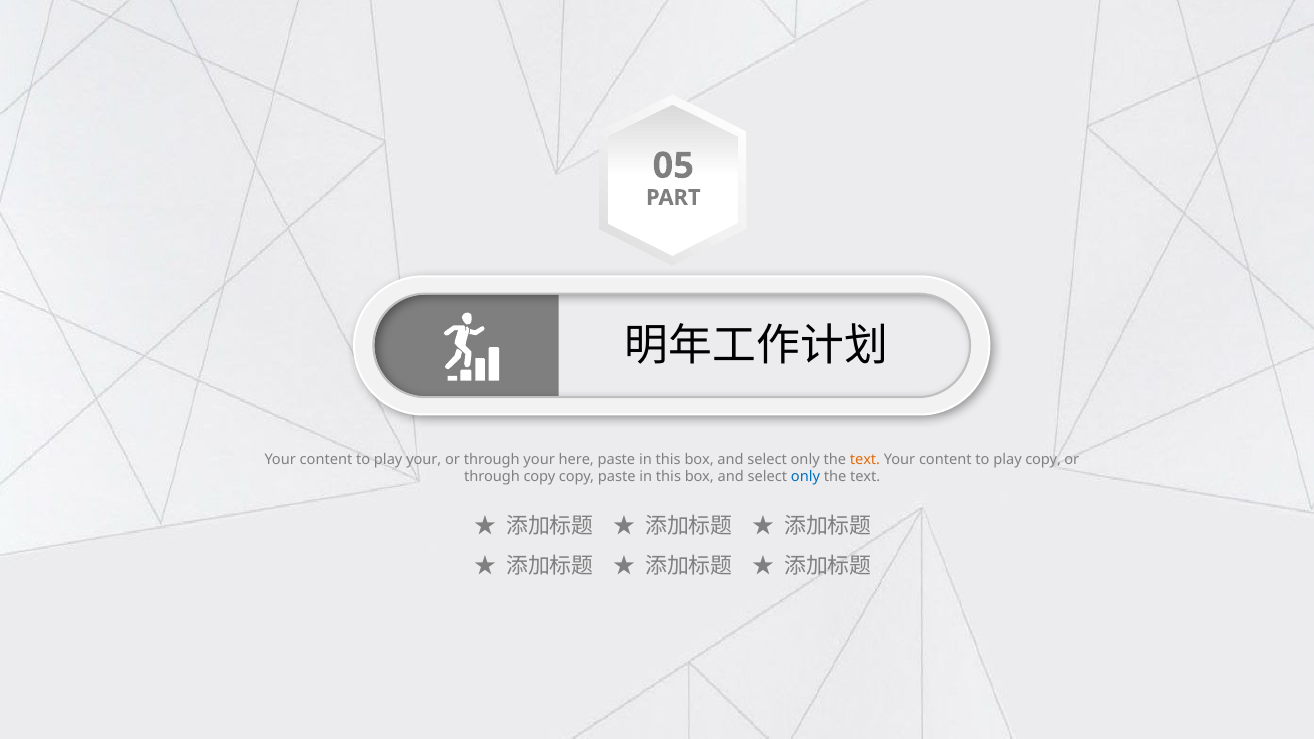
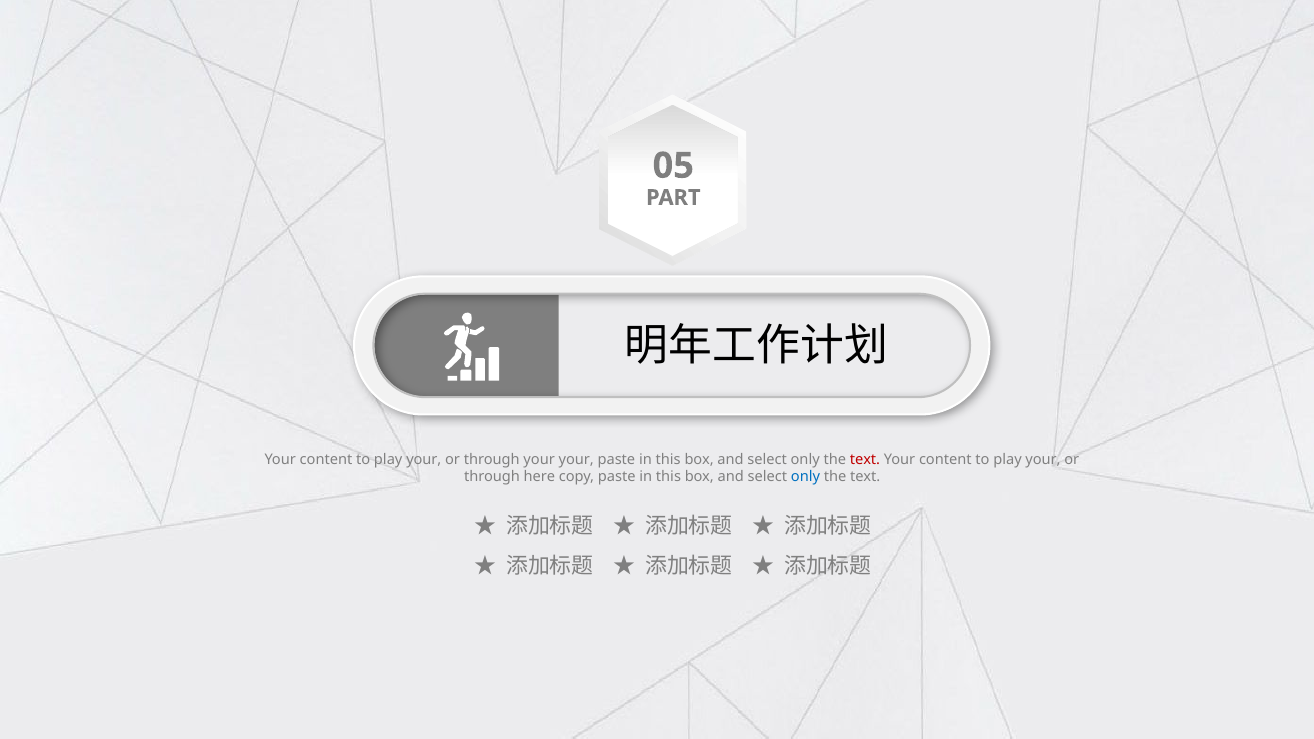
your here: here -> your
text at (865, 460) colour: orange -> red
copy at (1043, 460): copy -> your
through copy: copy -> here
